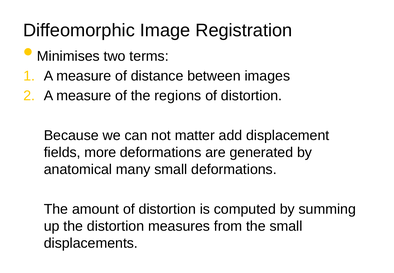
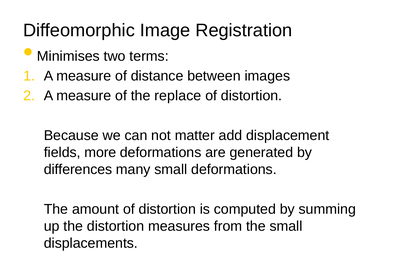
regions: regions -> replace
anatomical: anatomical -> differences
